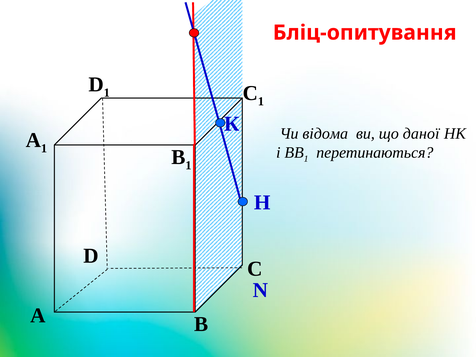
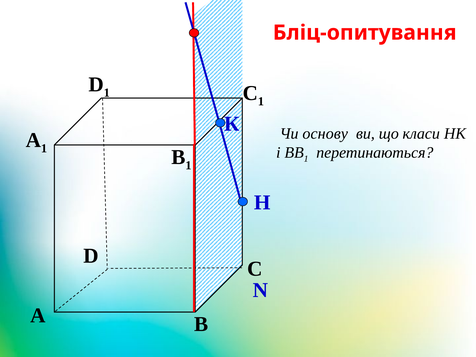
відома: відома -> основу
даної: даної -> класи
